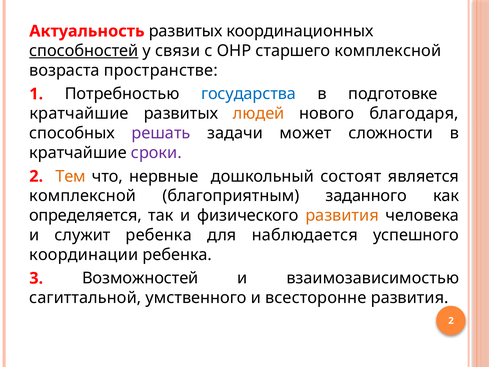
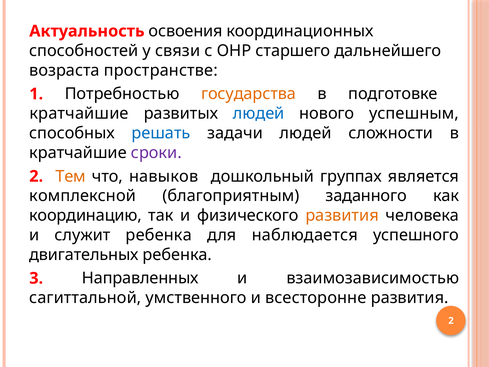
Актуальность развитых: развитых -> освоения
способностей underline: present -> none
старшего комплексной: комплексной -> дальнейшего
государства colour: blue -> orange
людей at (259, 113) colour: orange -> blue
благодаря: благодаря -> успешным
решать colour: purple -> blue
задачи может: может -> людей
нервные: нервные -> навыков
состоят: состоят -> группах
определяется: определяется -> координацию
координации: координации -> двигательных
Возможностей: Возможностей -> Направленных
